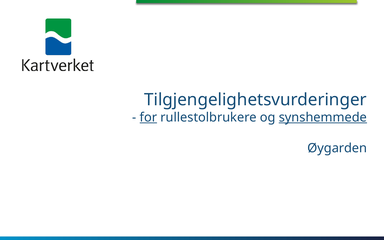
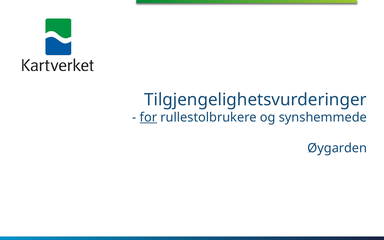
synshemmede underline: present -> none
